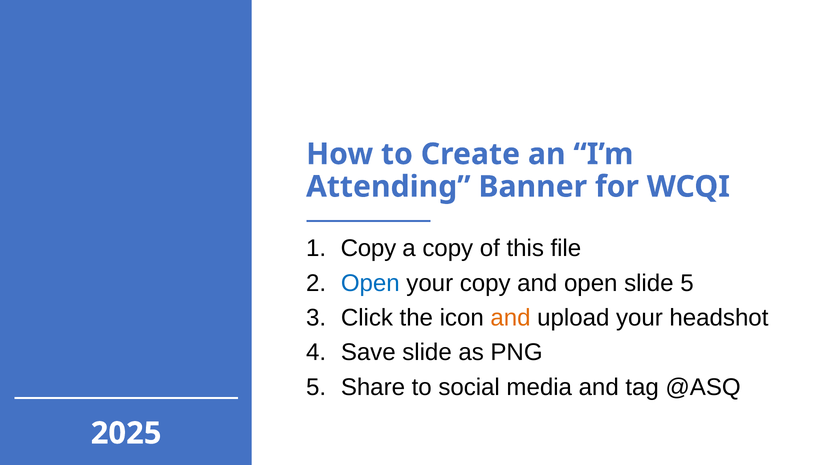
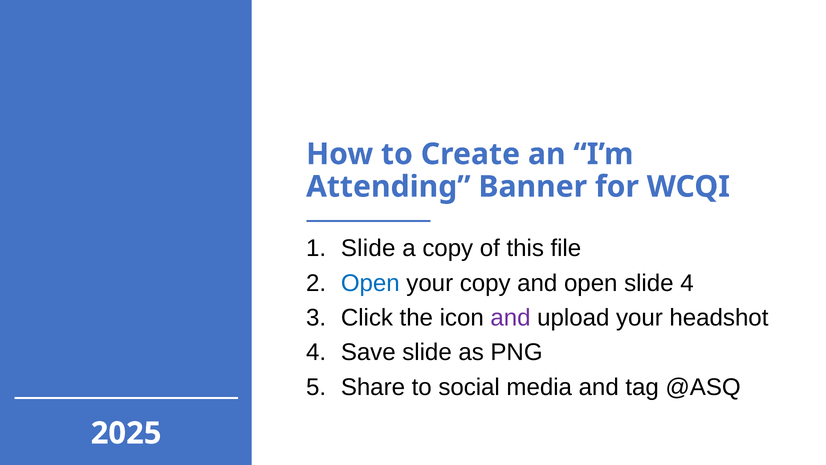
Copy at (368, 248): Copy -> Slide
slide 5: 5 -> 4
and at (511, 318) colour: orange -> purple
